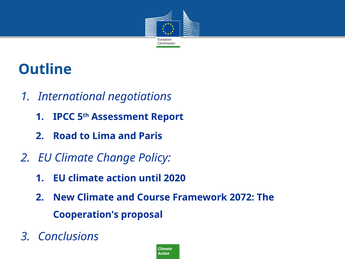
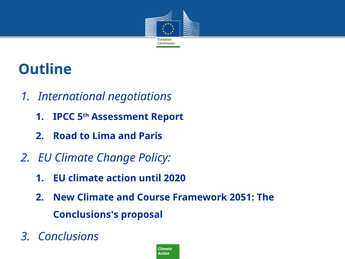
2072: 2072 -> 2051
Cooperation's: Cooperation's -> Conclusions's
